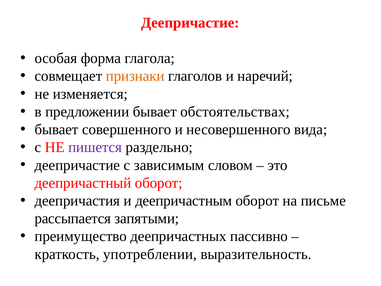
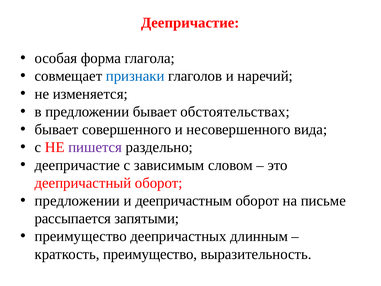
признаки colour: orange -> blue
деепричастия at (77, 201): деепричастия -> предложении
пассивно: пассивно -> длинным
краткость употреблении: употреблении -> преимущество
